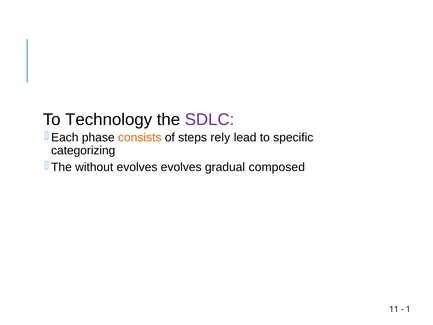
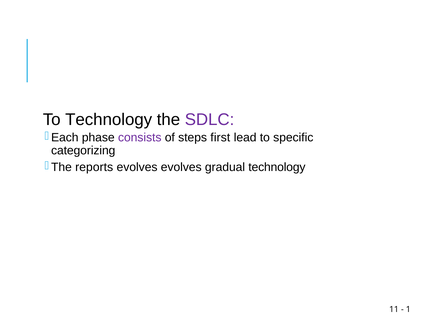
consists colour: orange -> purple
rely: rely -> first
without: without -> reports
gradual composed: composed -> technology
